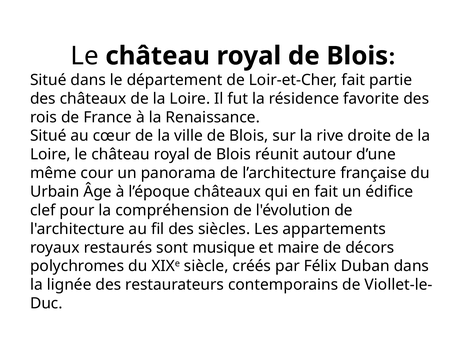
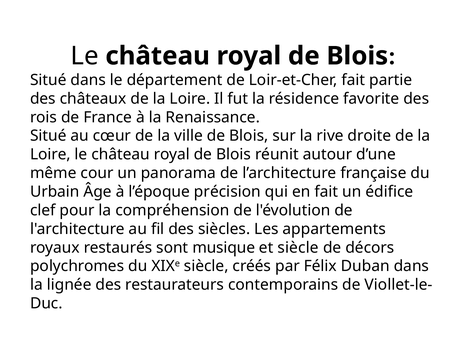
l’époque châteaux: châteaux -> précision
et maire: maire -> siècle
